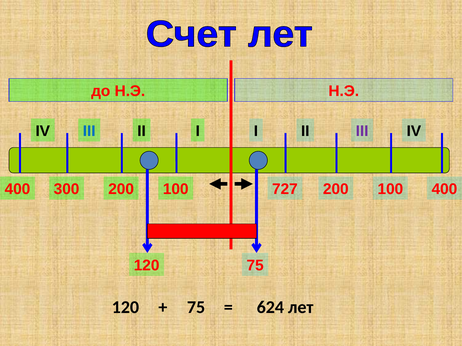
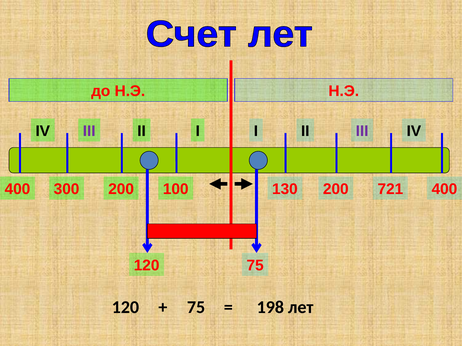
III at (89, 131) colour: blue -> purple
727: 727 -> 130
200 100: 100 -> 721
624: 624 -> 198
